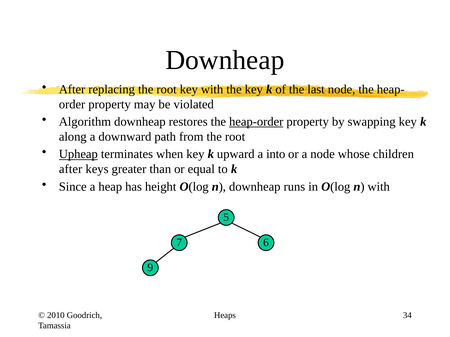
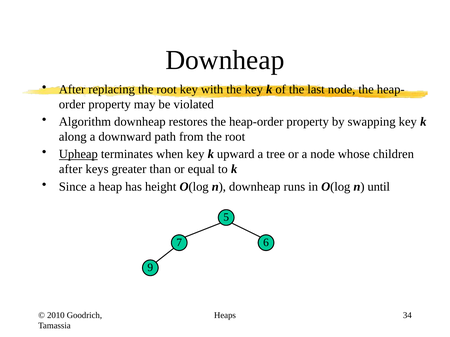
heap-order underline: present -> none
into: into -> tree
n with: with -> until
